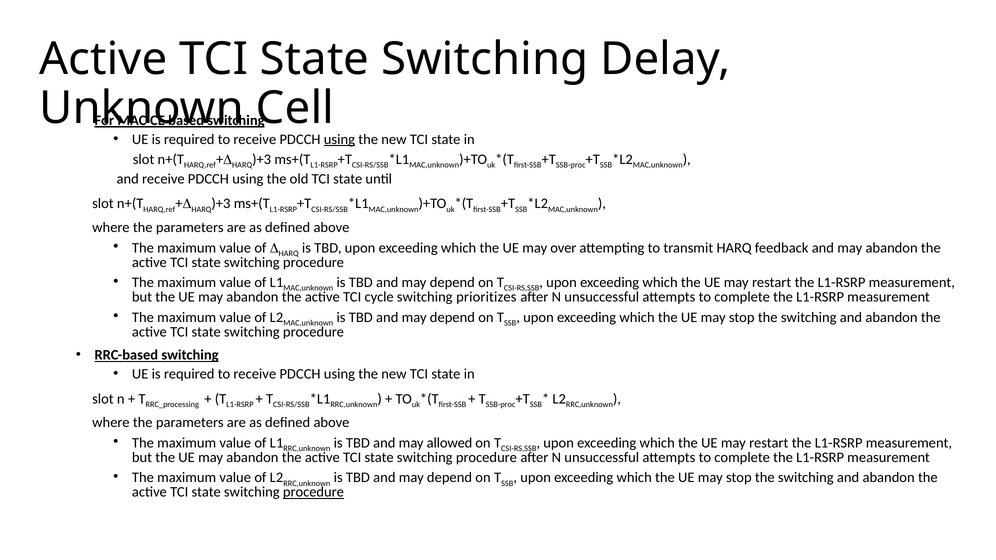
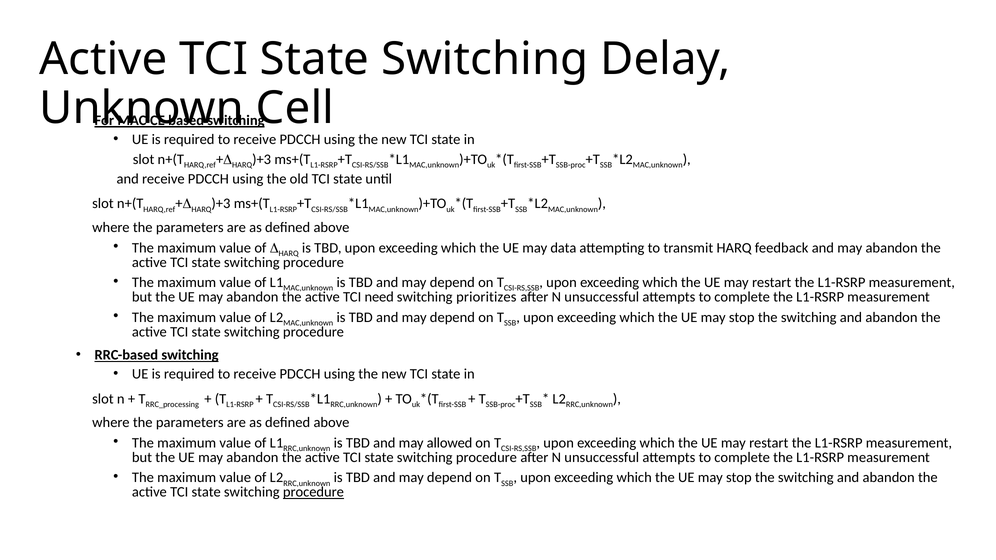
using at (339, 139) underline: present -> none
over: over -> data
cycle: cycle -> need
